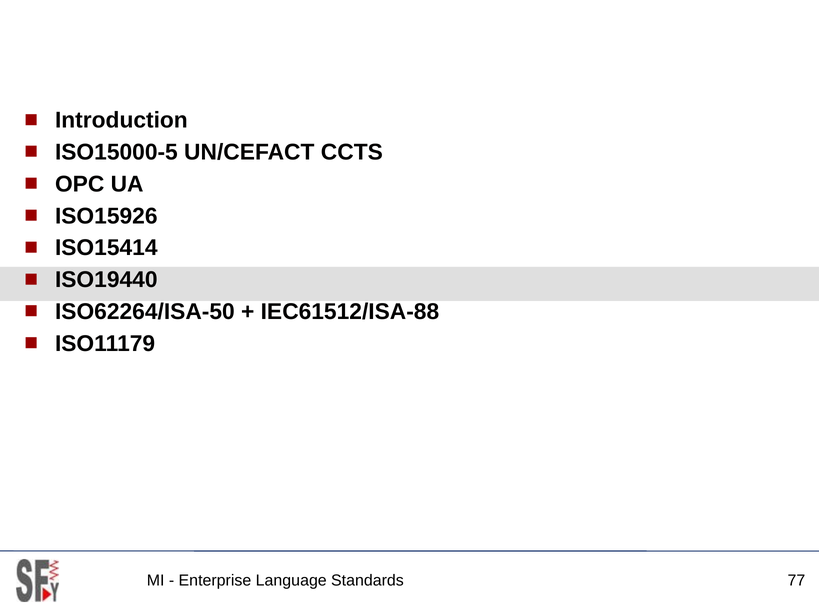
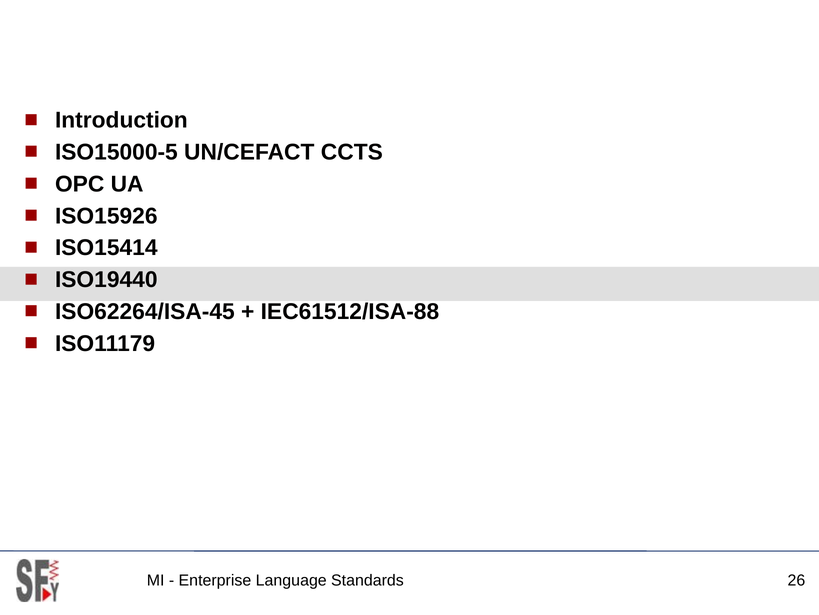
ISO62264/ISA-50: ISO62264/ISA-50 -> ISO62264/ISA-45
77: 77 -> 26
